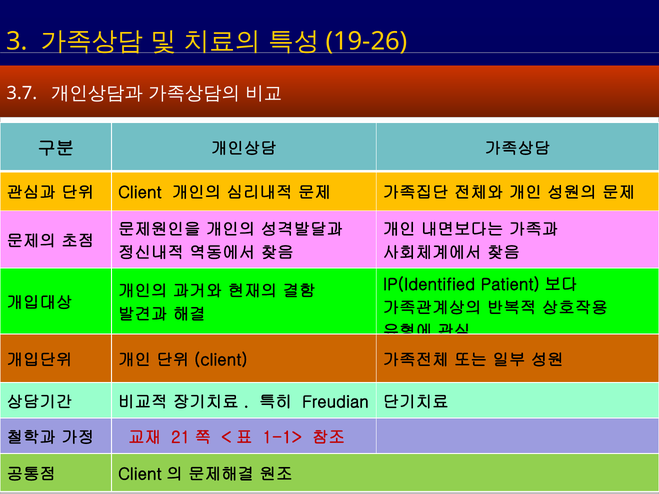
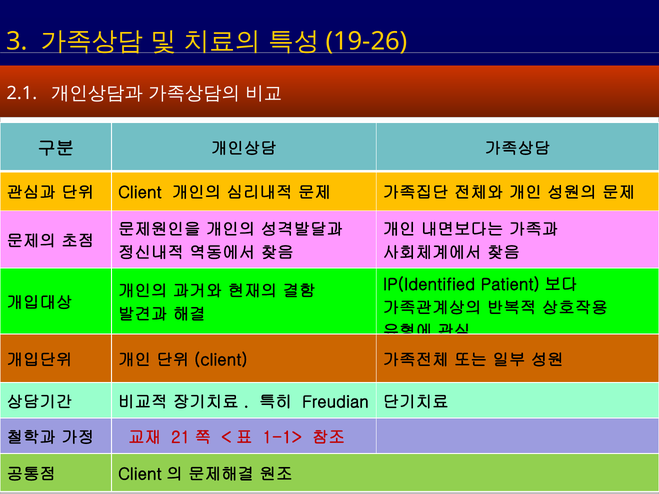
3.7: 3.7 -> 2.1
